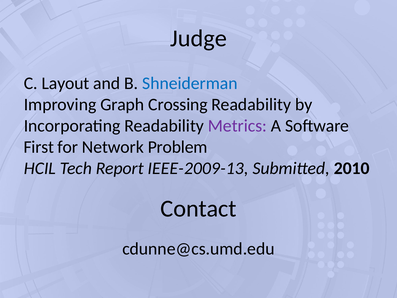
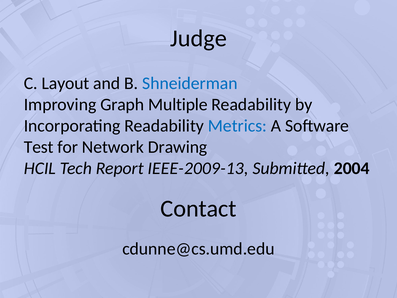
Crossing: Crossing -> Multiple
Metrics colour: purple -> blue
First: First -> Test
Problem: Problem -> Drawing
2010: 2010 -> 2004
